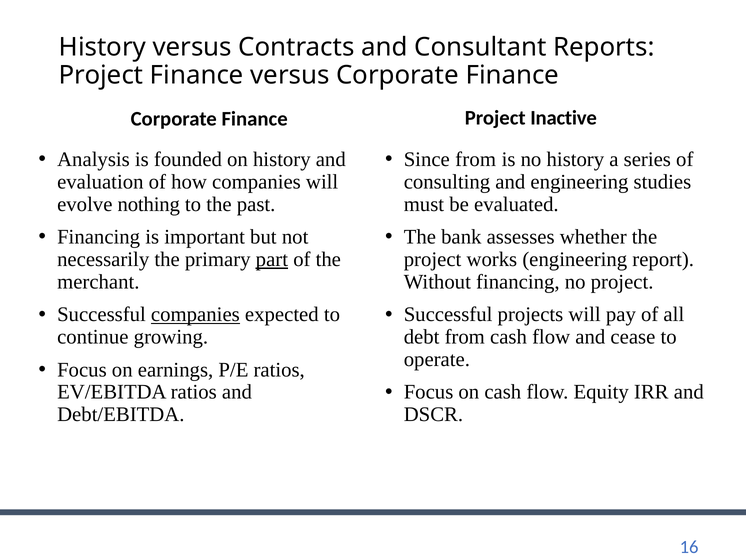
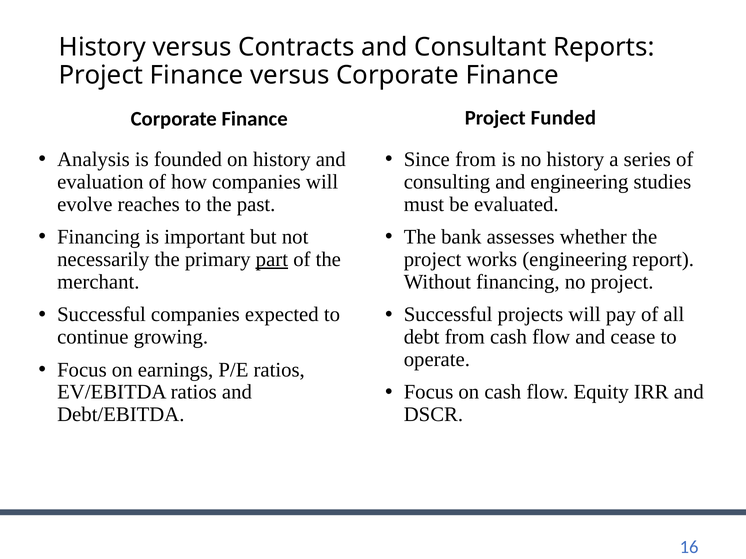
Inactive: Inactive -> Funded
nothing: nothing -> reaches
companies at (195, 315) underline: present -> none
